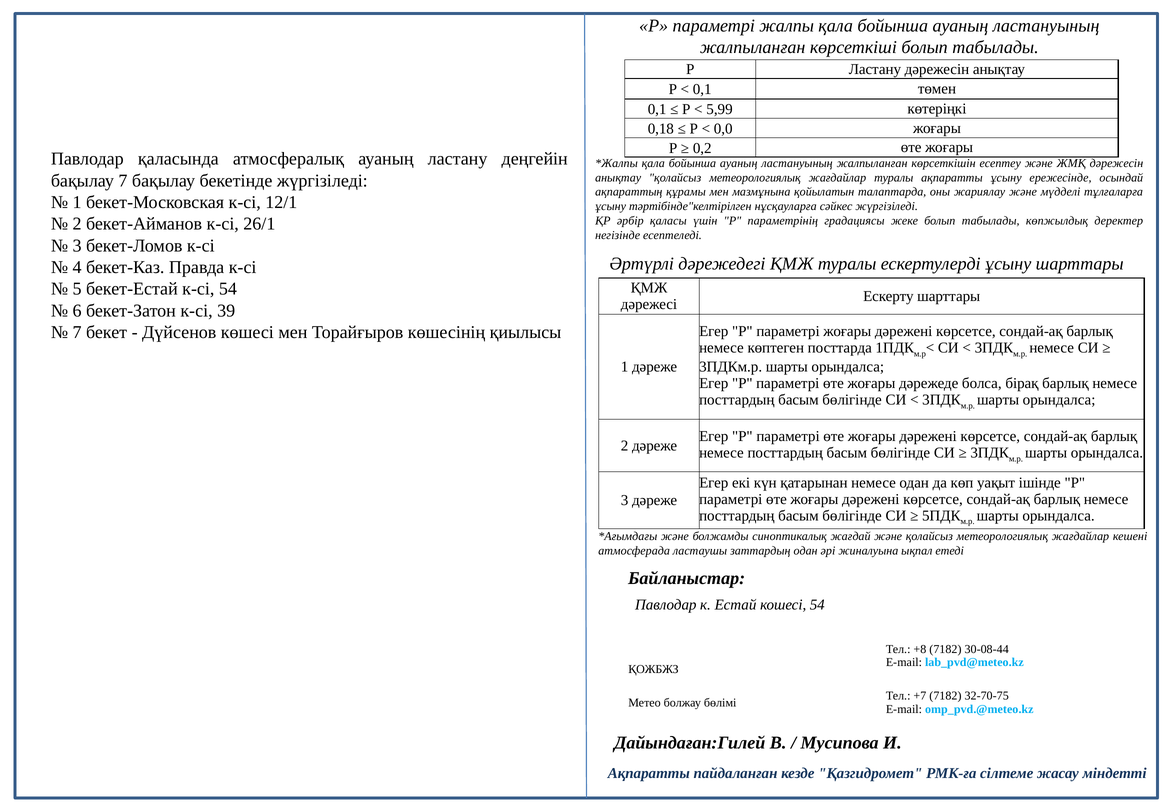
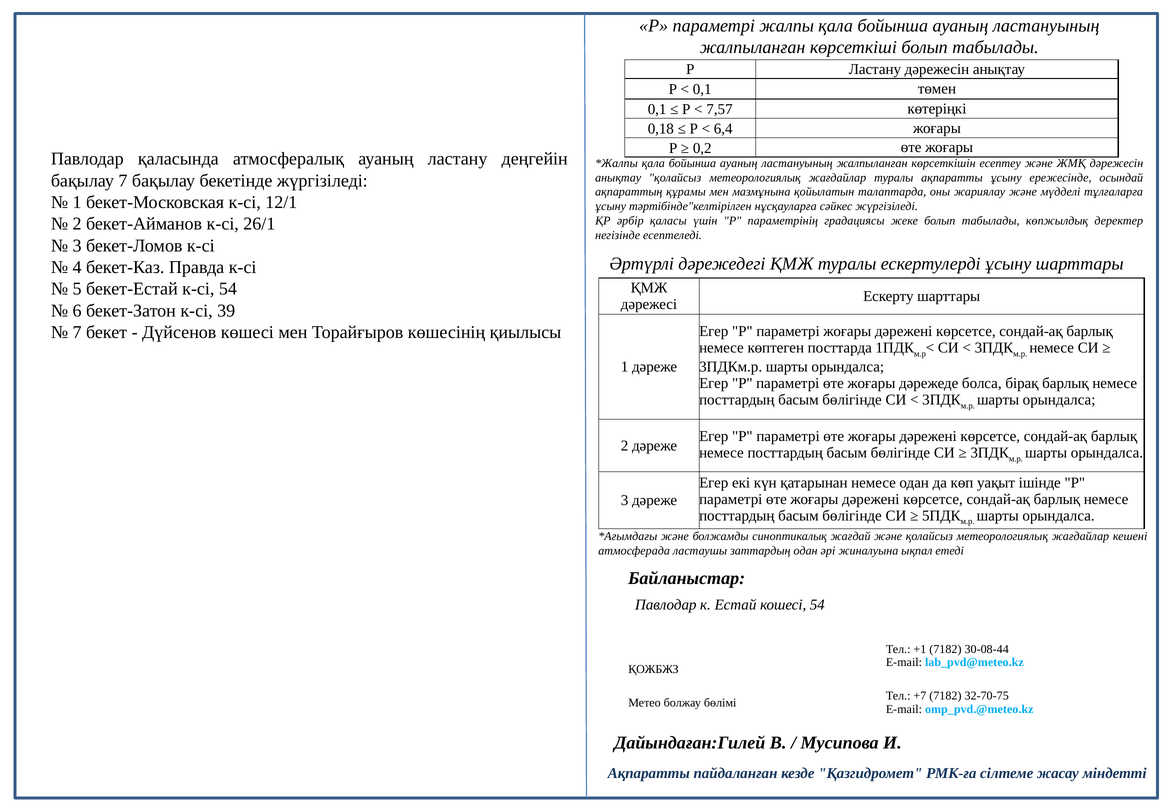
5,99: 5,99 -> 7,57
0,0: 0,0 -> 6,4
+8: +8 -> +1
